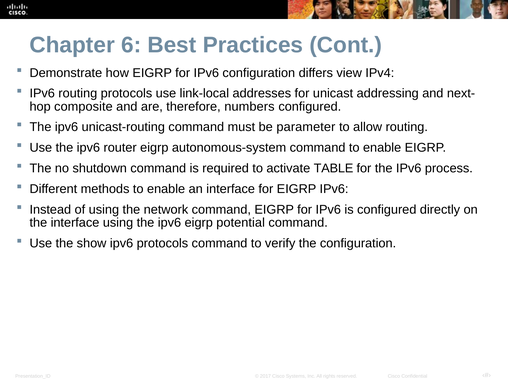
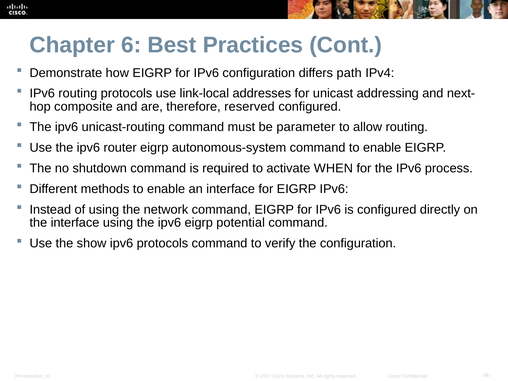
view: view -> path
therefore numbers: numbers -> reserved
TABLE: TABLE -> WHEN
